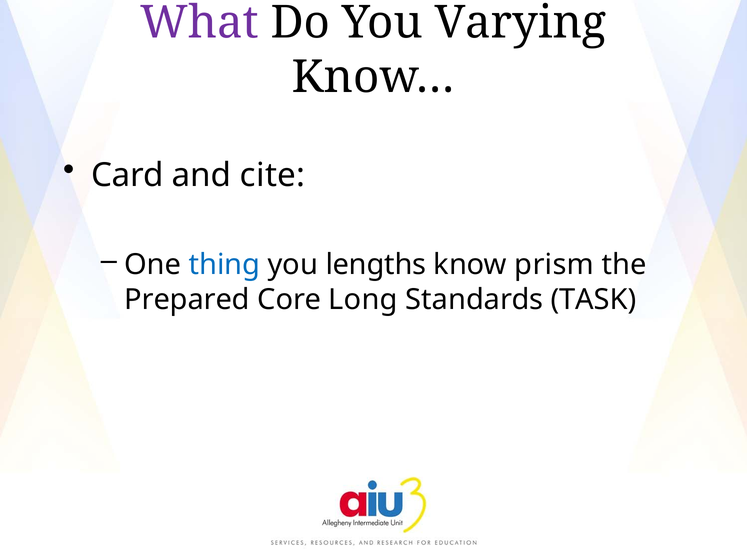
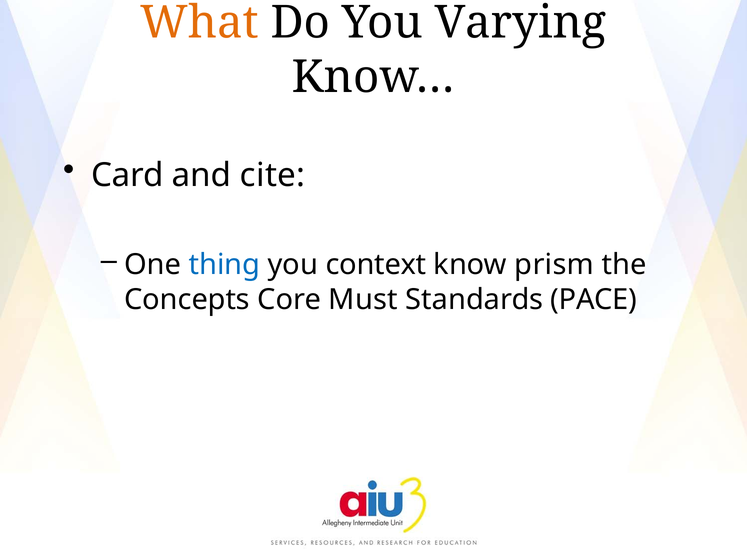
What colour: purple -> orange
lengths: lengths -> context
Prepared: Prepared -> Concepts
Long: Long -> Must
TASK: TASK -> PACE
